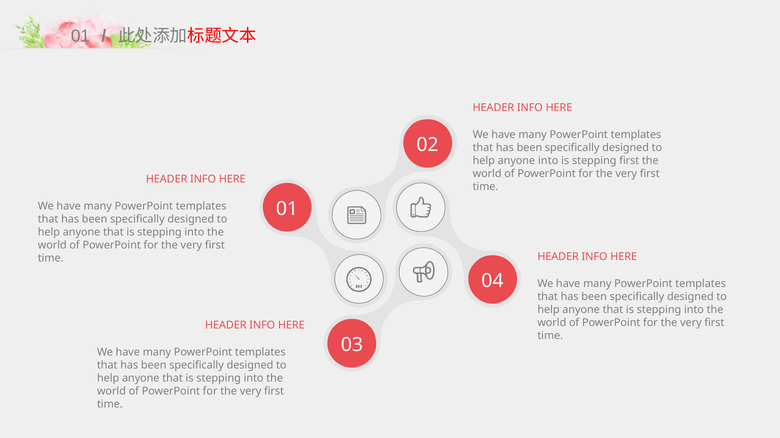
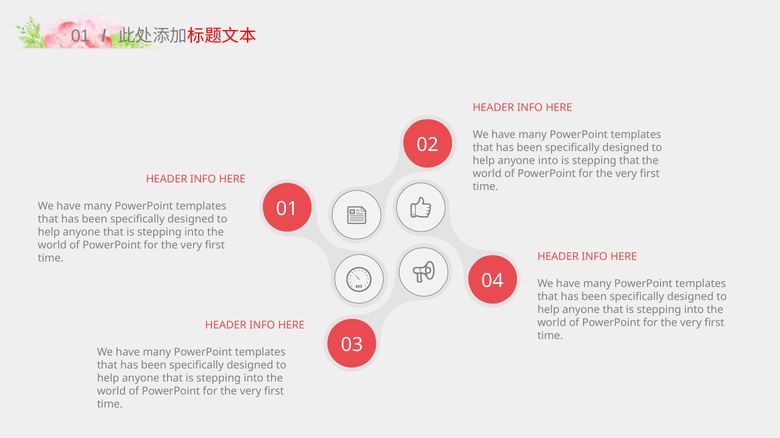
stepping first: first -> that
